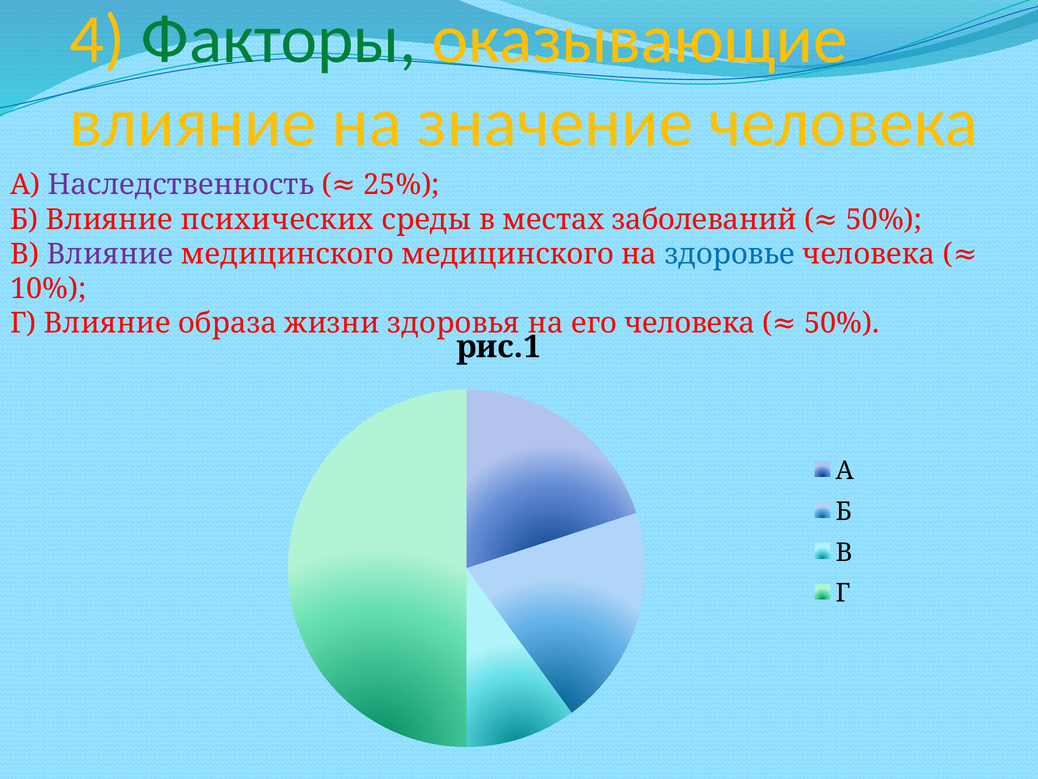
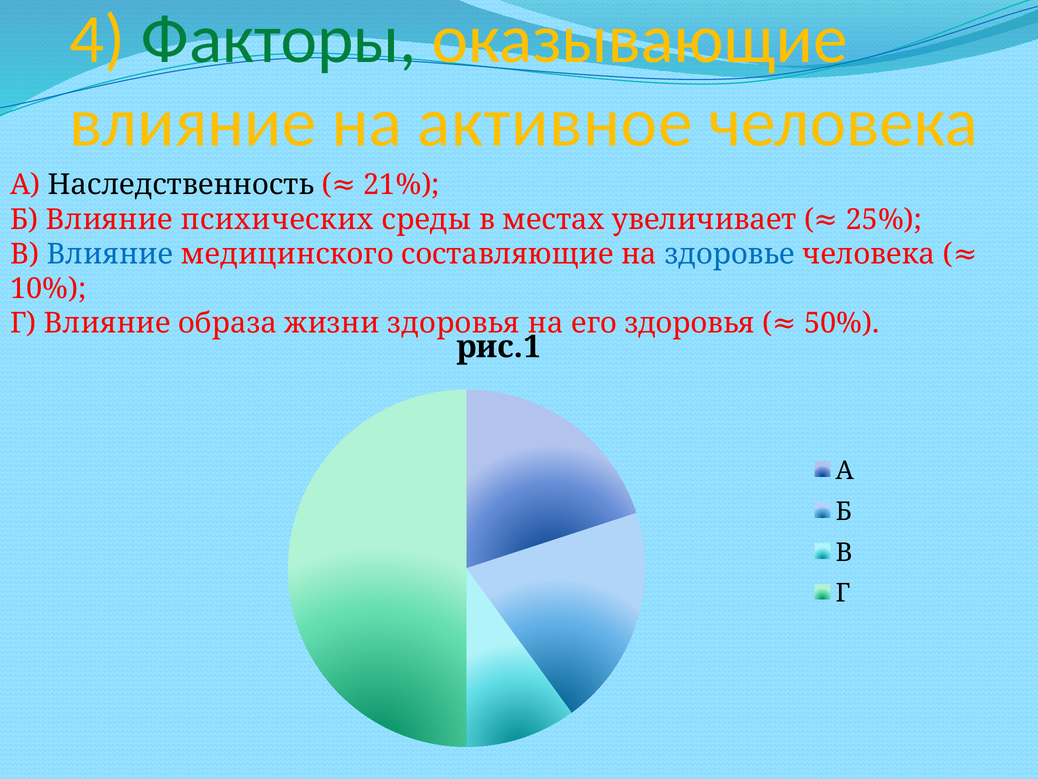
значение: значение -> активное
Наследственность colour: purple -> black
25%: 25% -> 21%
заболеваний: заболеваний -> увеличивает
50% at (880, 219): 50% -> 25%
Влияние at (110, 254) colour: purple -> blue
медицинского медицинского: медицинского -> составляющие
его человека: человека -> здоровья
